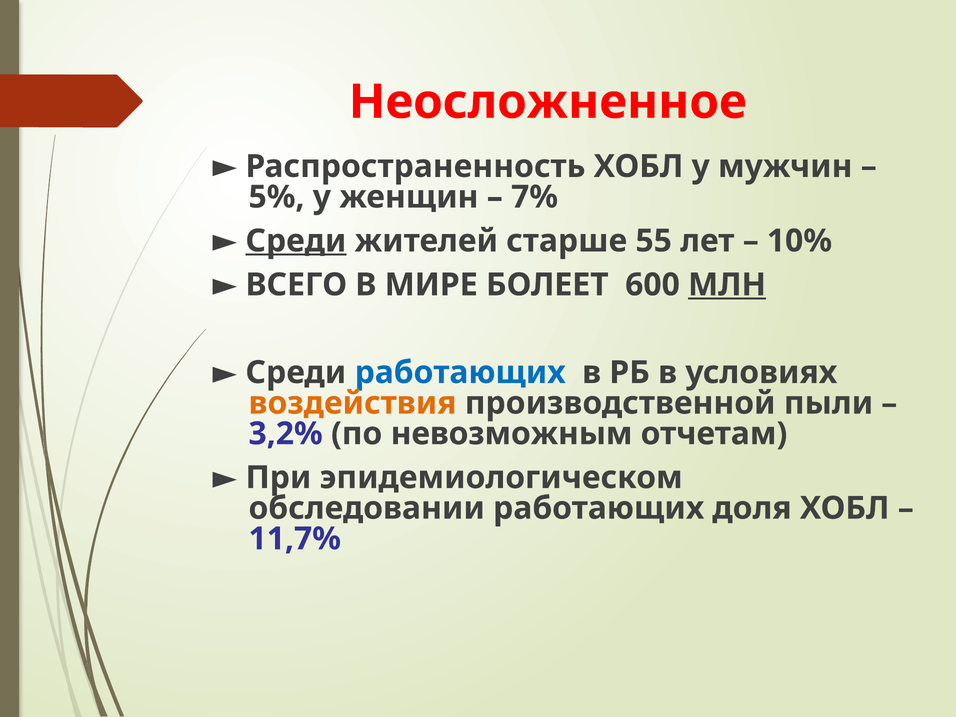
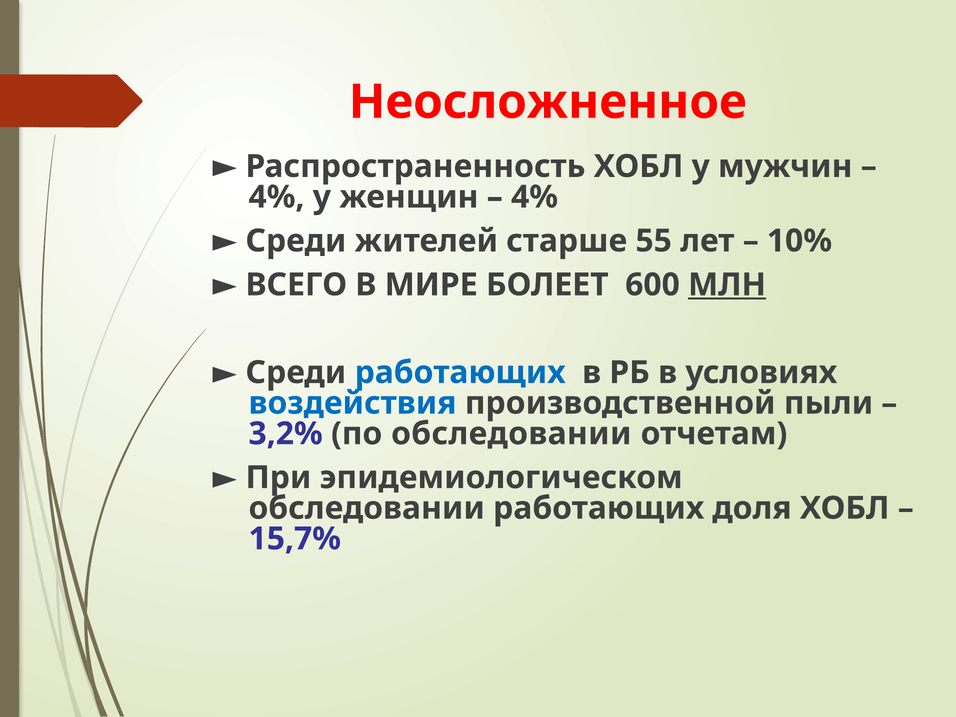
5% at (277, 197): 5% -> 4%
7% at (535, 197): 7% -> 4%
Среди at (296, 241) underline: present -> none
воздействия colour: orange -> blue
по невозможным: невозможным -> обследовании
11,7%: 11,7% -> 15,7%
